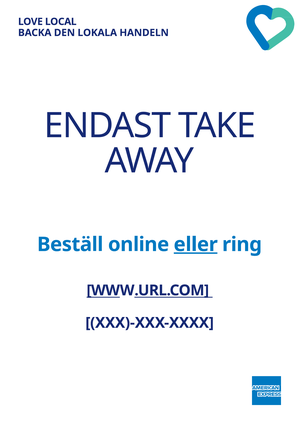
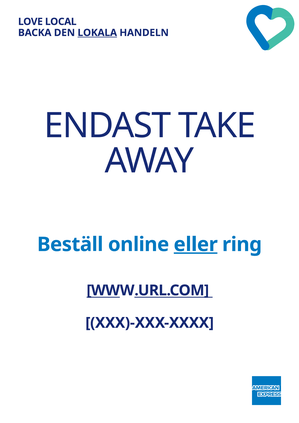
LOKALA underline: none -> present
